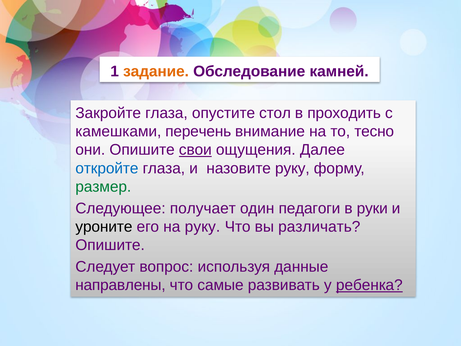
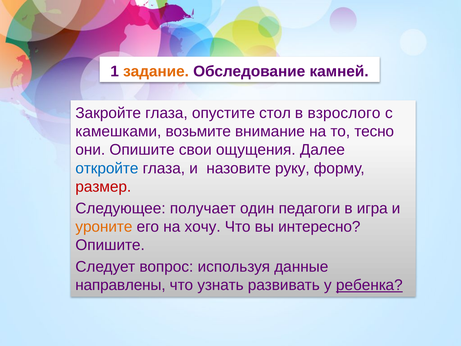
проходить: проходить -> взрослого
перечень: перечень -> возьмите
свои underline: present -> none
размер colour: green -> red
руки: руки -> игра
уроните colour: black -> orange
на руку: руку -> хочу
различать: различать -> интересно
самые: самые -> узнать
